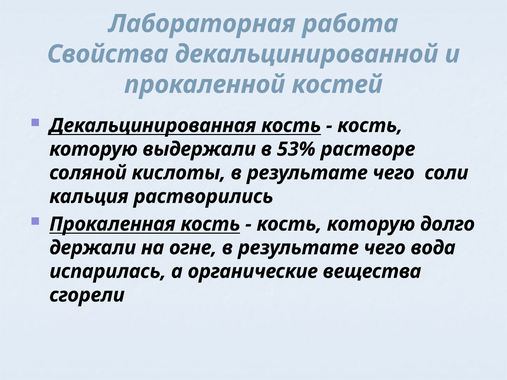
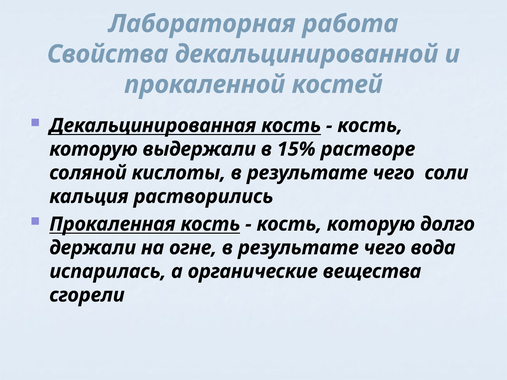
53%: 53% -> 15%
